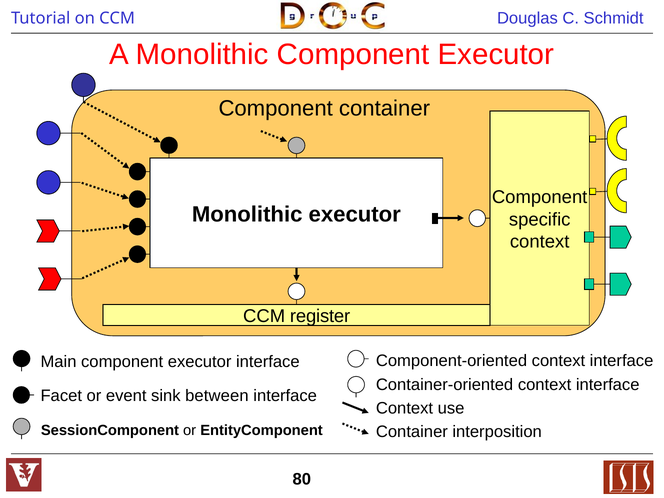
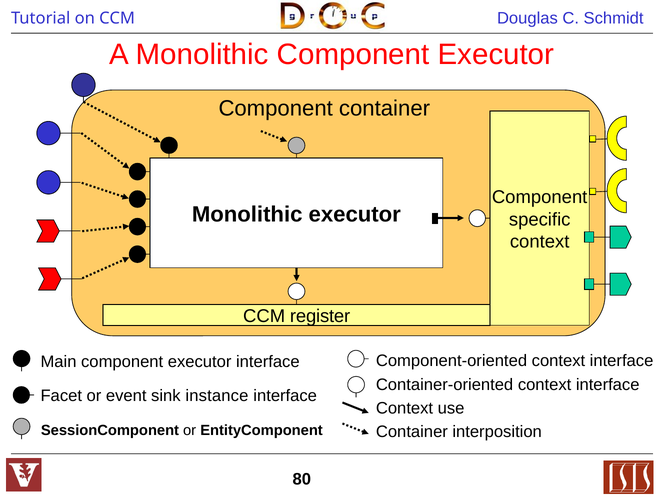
between: between -> instance
